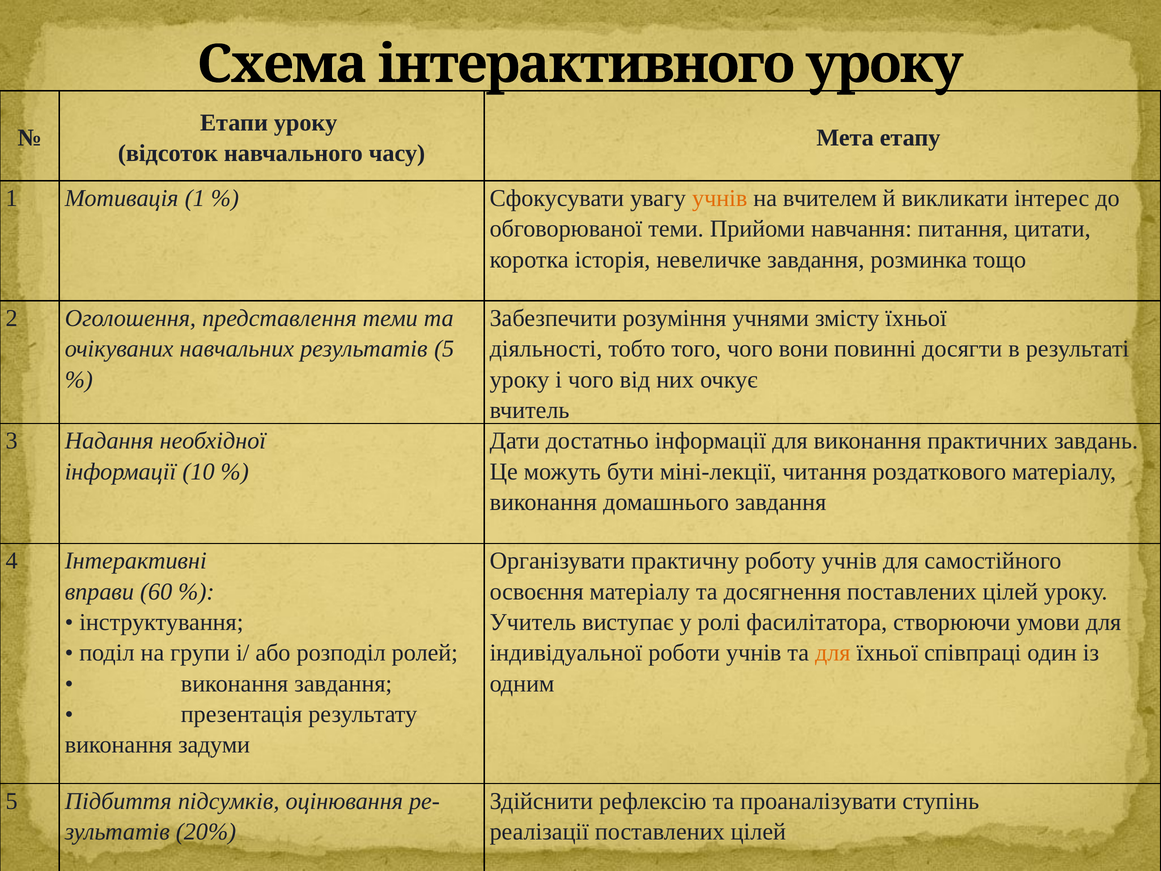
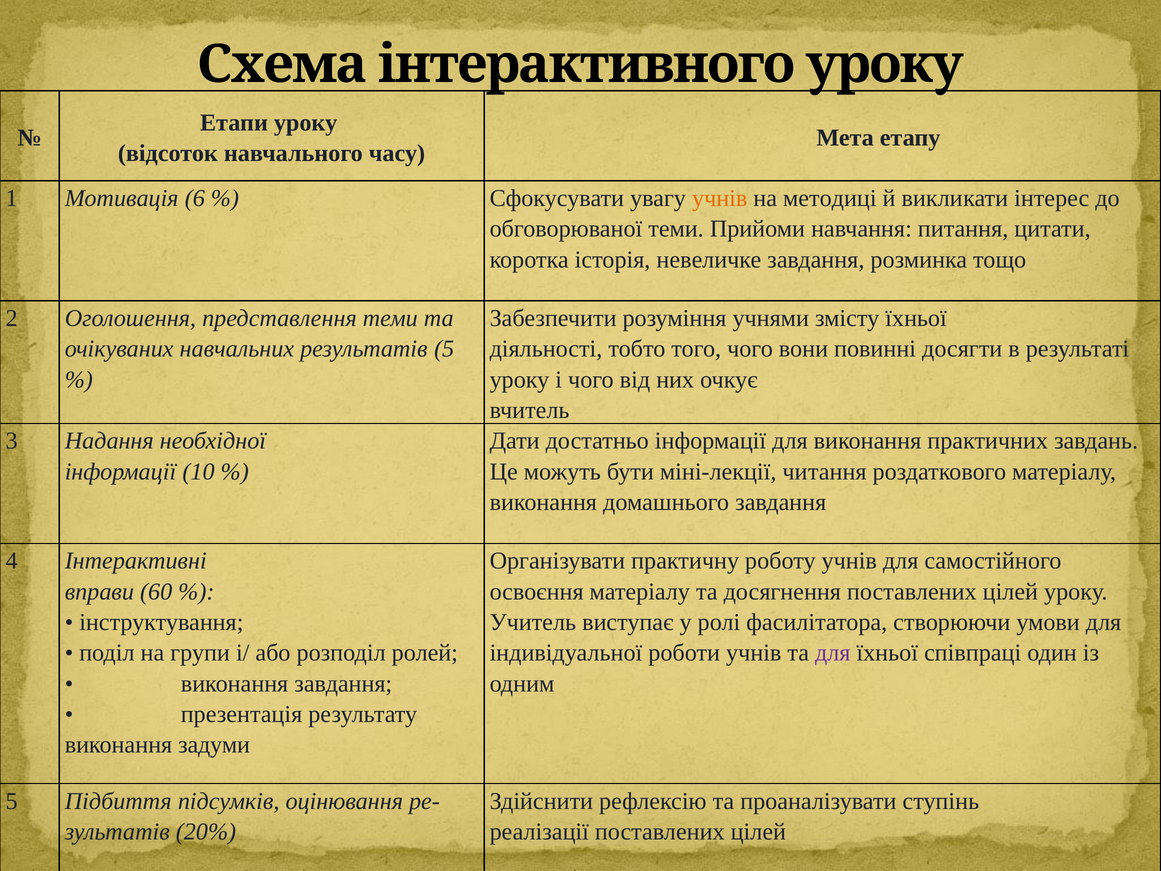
Мотивація 1: 1 -> 6
вчителем: вчителем -> методиці
для at (833, 653) colour: orange -> purple
